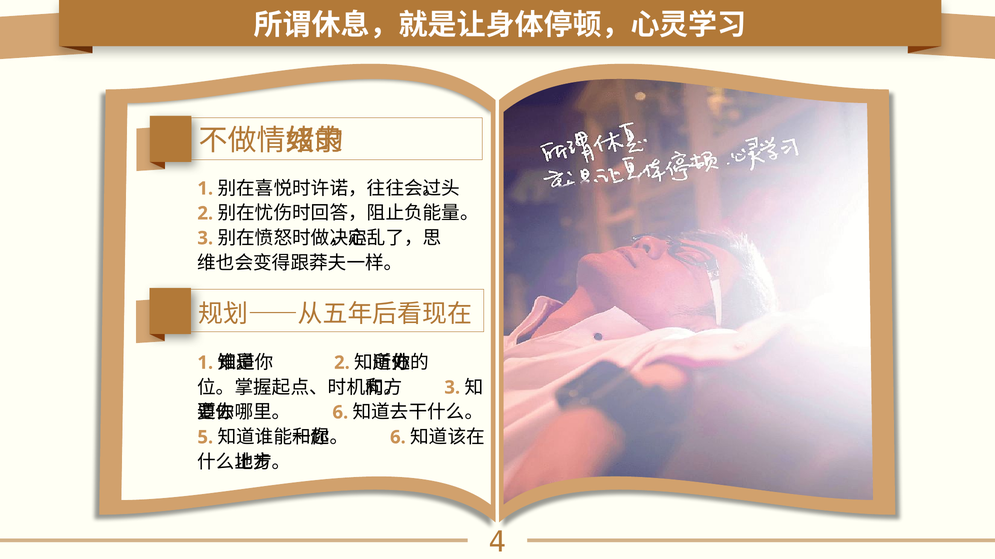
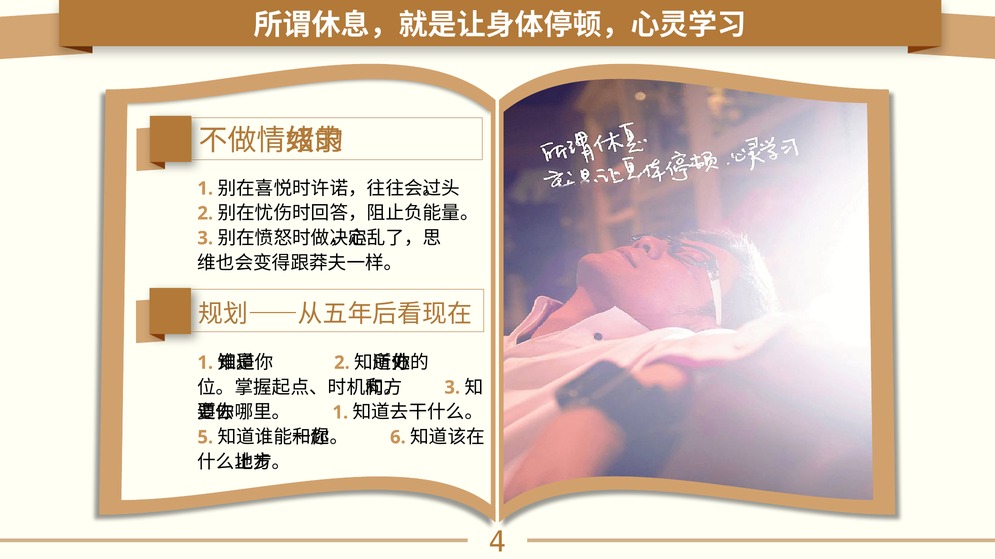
6 at (340, 413): 6 -> 1
